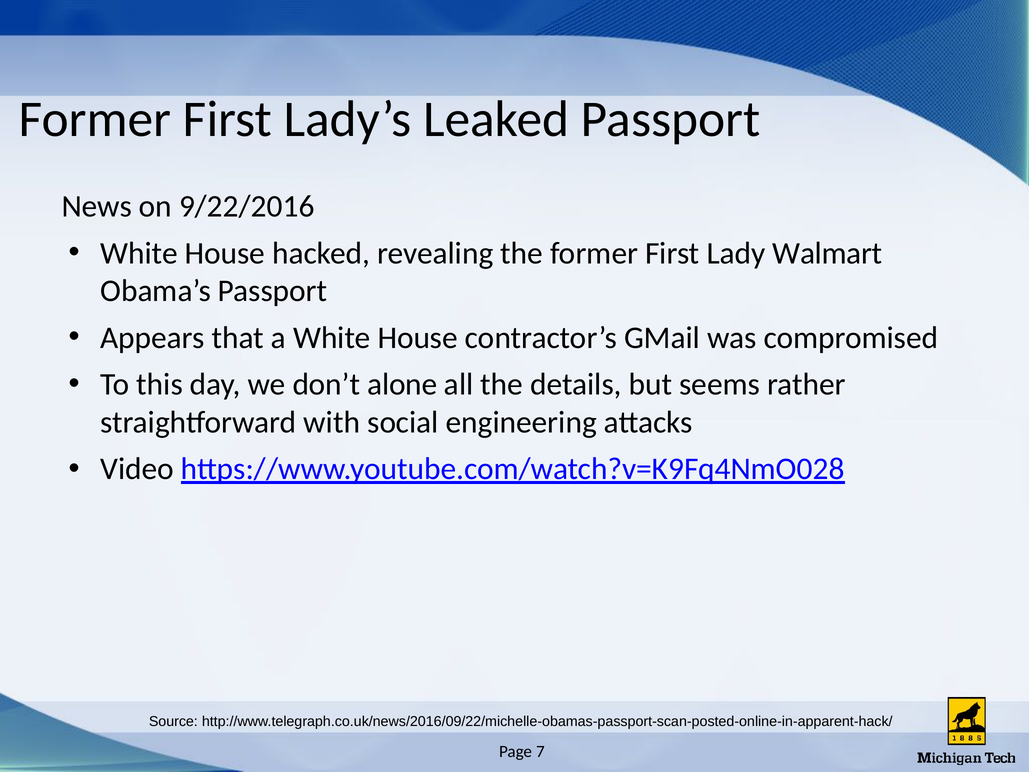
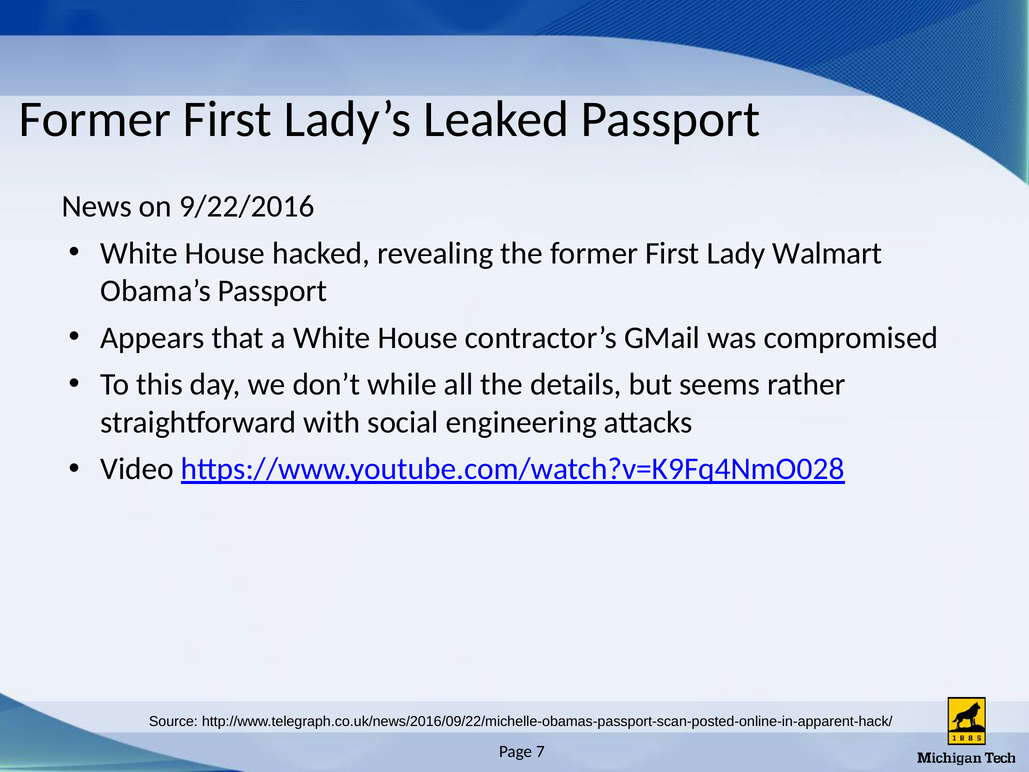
alone: alone -> while
